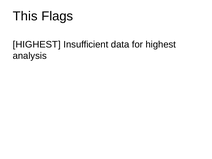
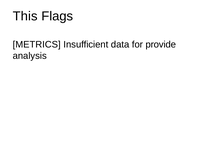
HIGHEST at (37, 44): HIGHEST -> METRICS
for highest: highest -> provide
